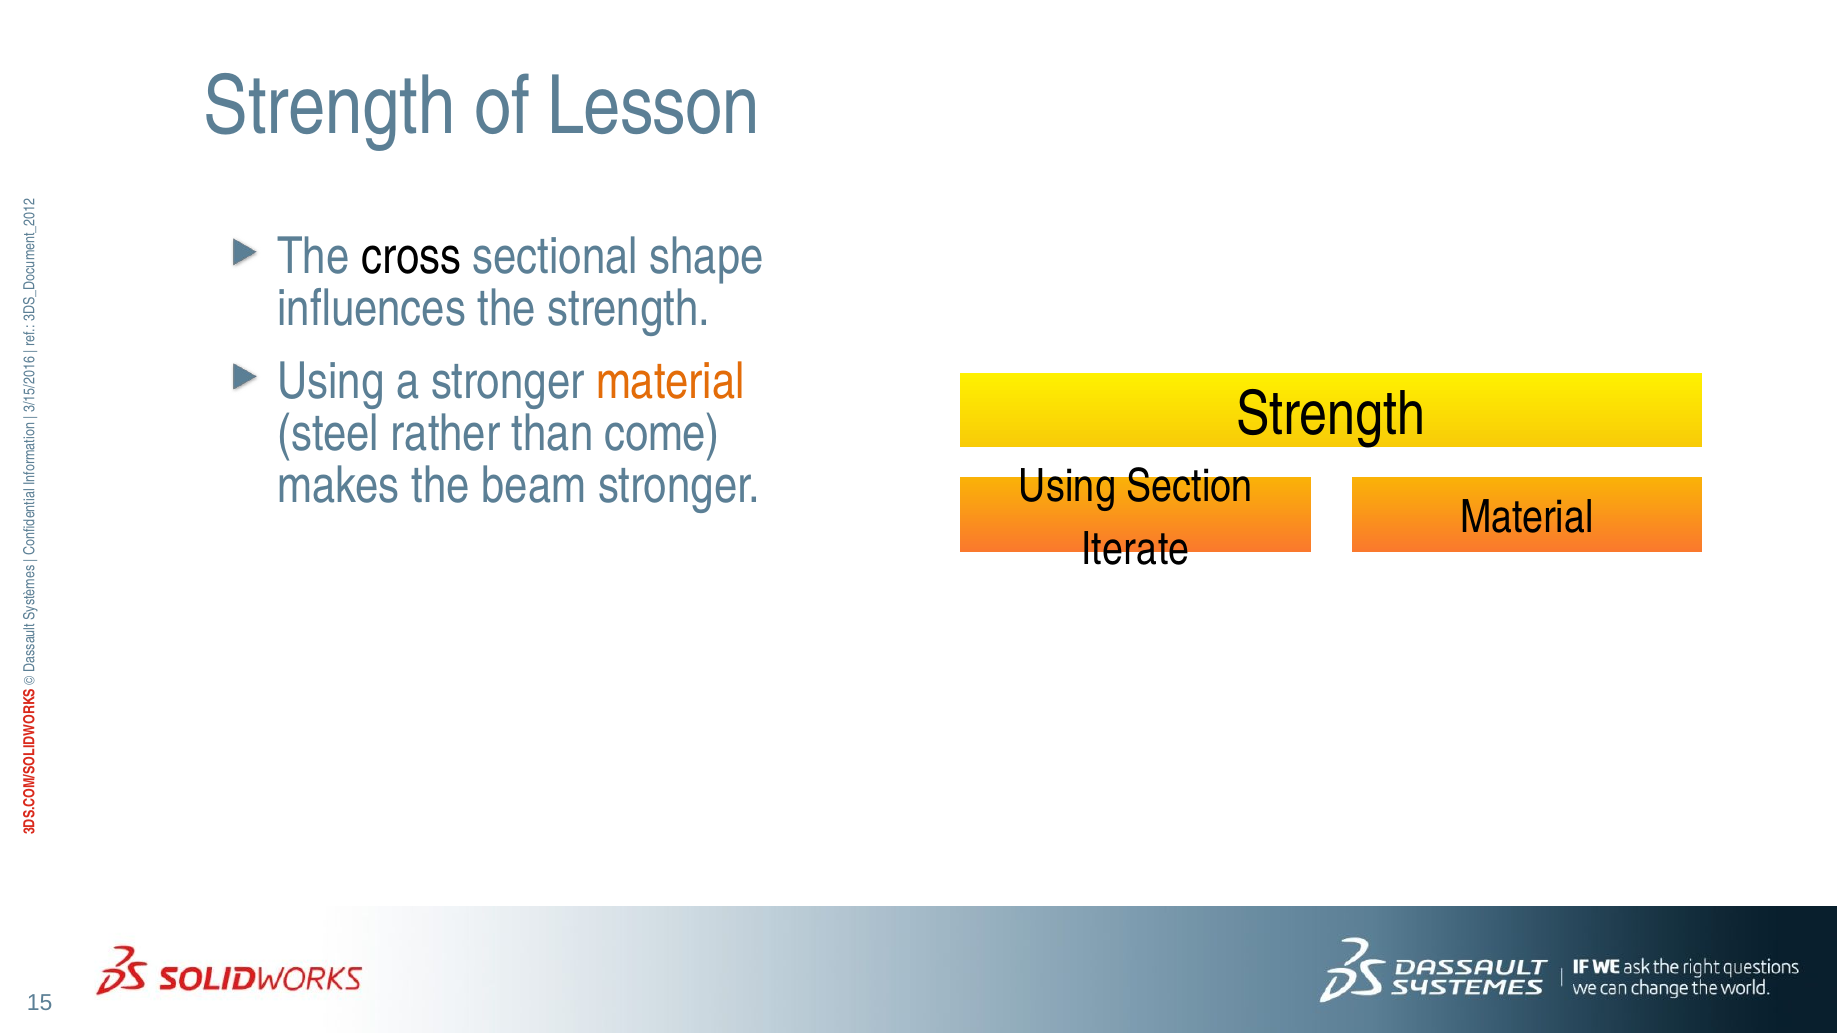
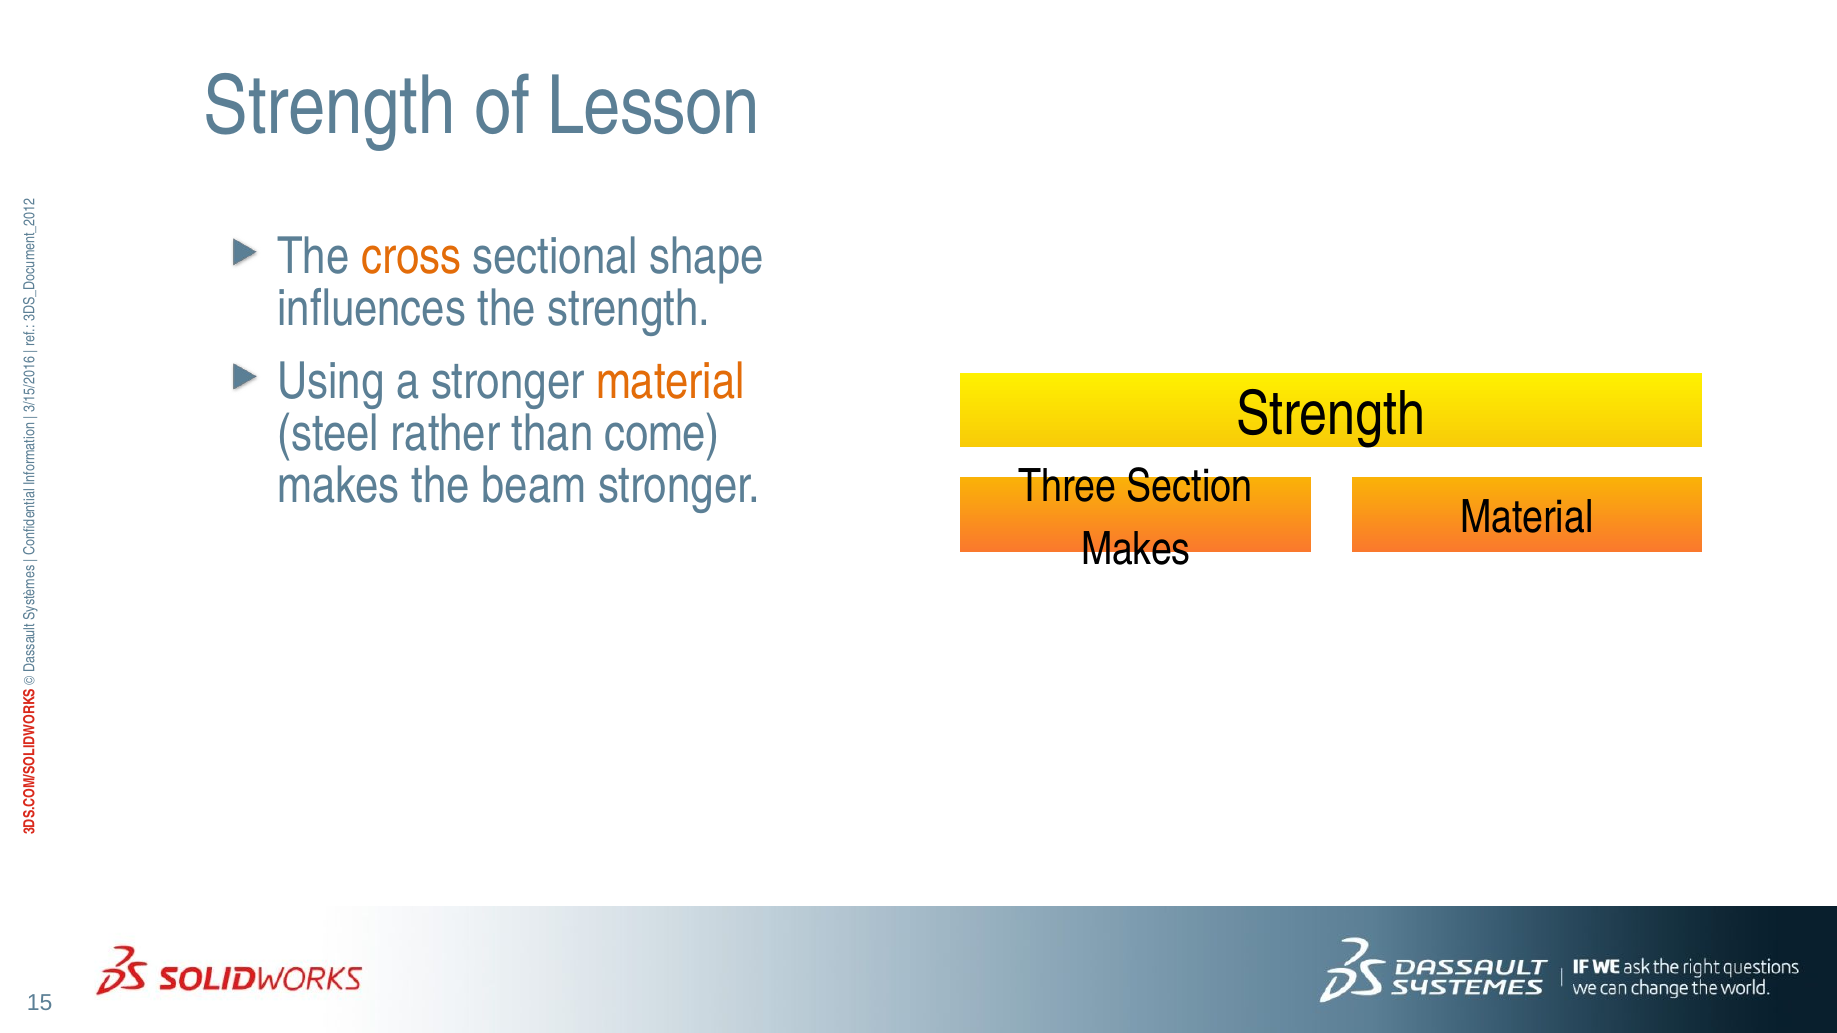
cross colour: black -> orange
Using at (1067, 486): Using -> Three
Iterate at (1135, 549): Iterate -> Makes
